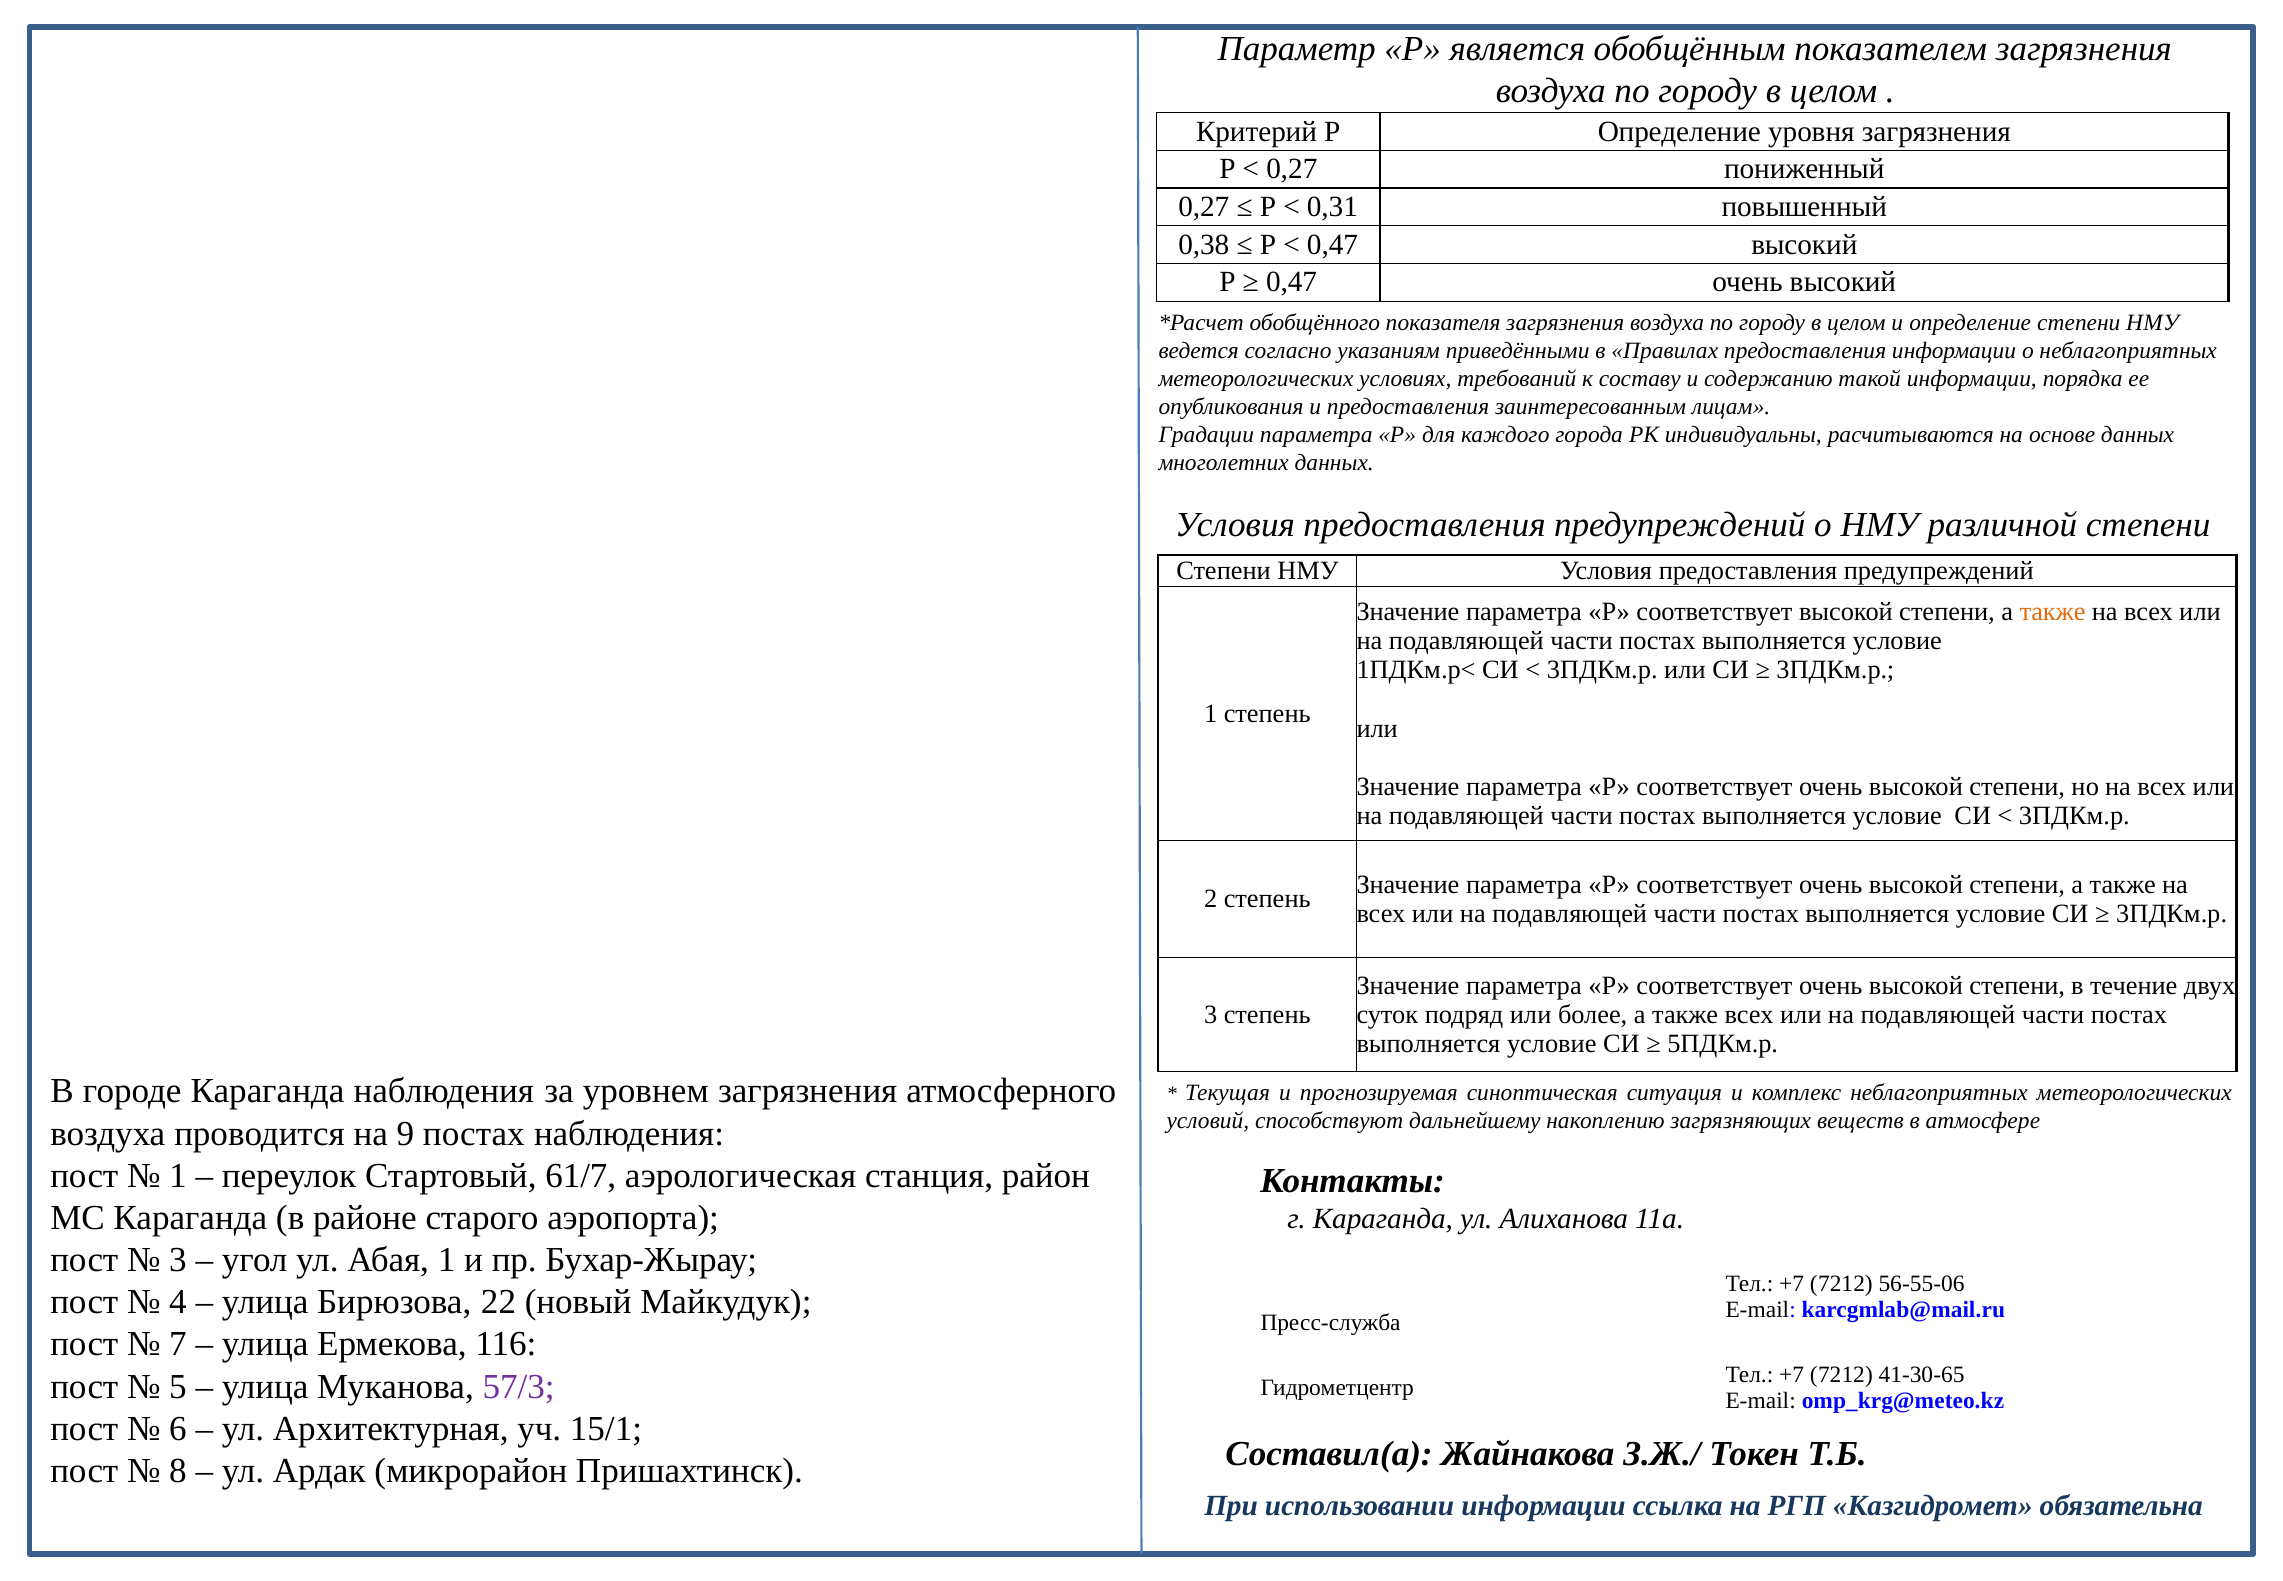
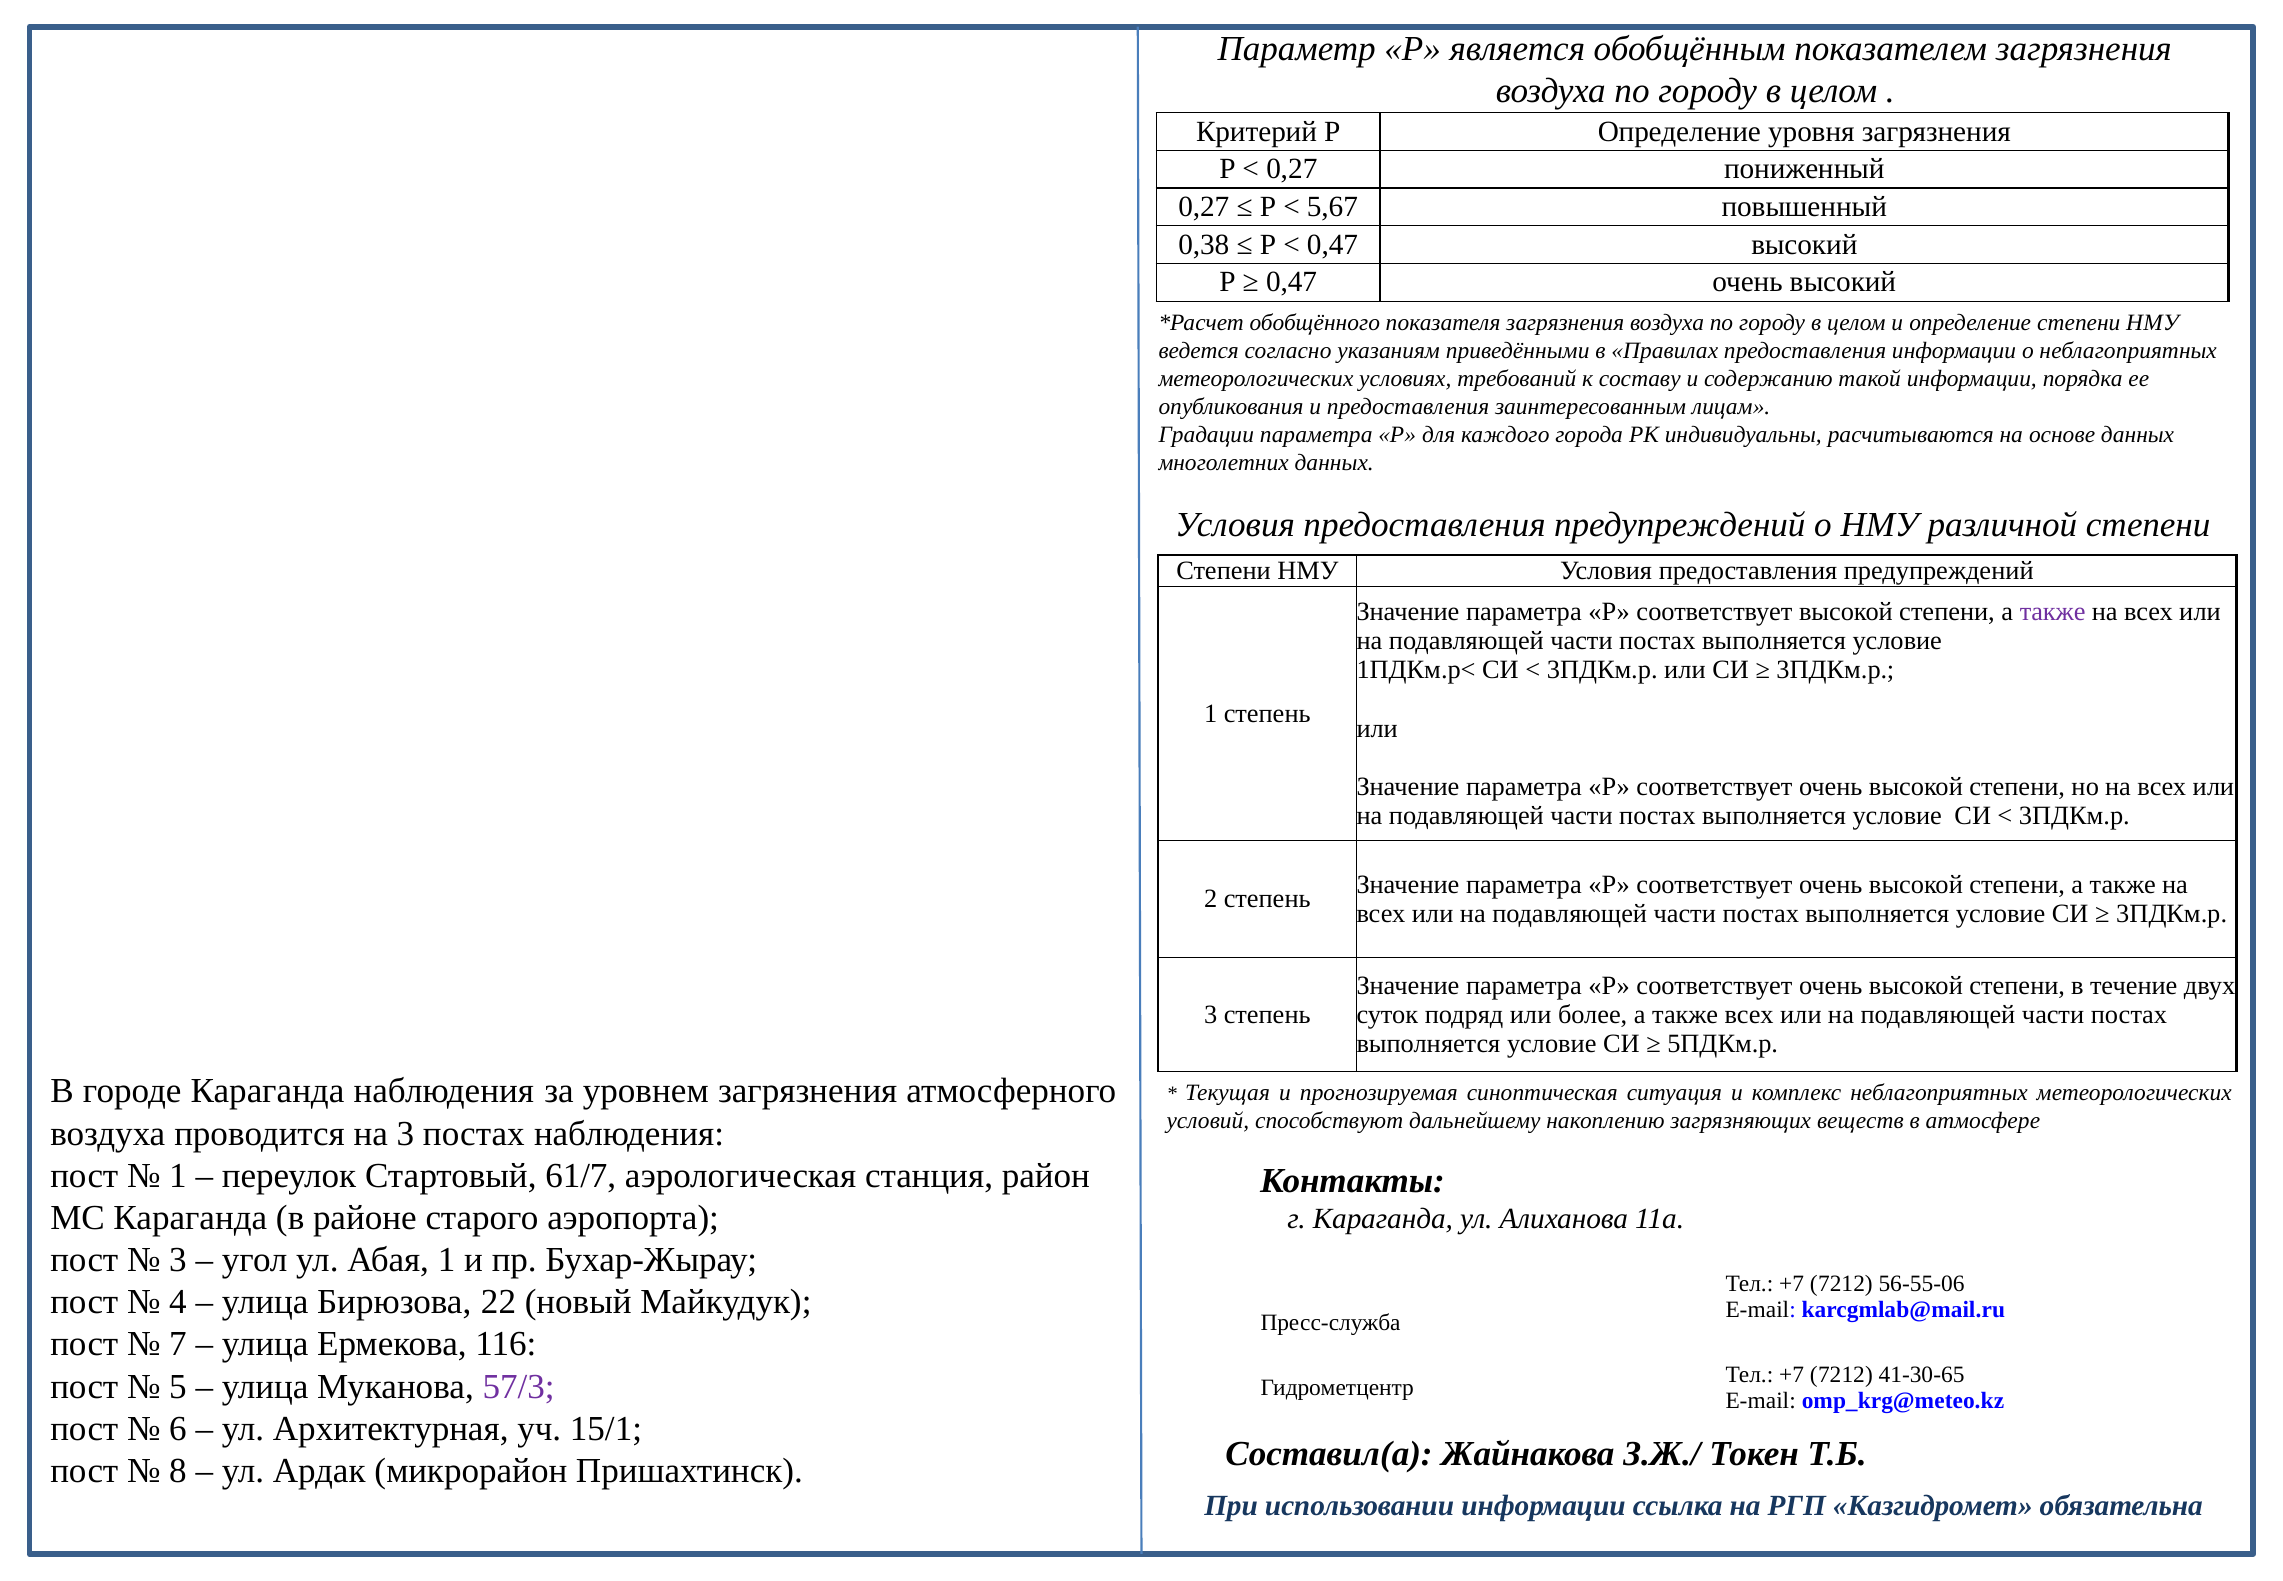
0,31: 0,31 -> 5,67
также at (2053, 611) colour: orange -> purple
на 9: 9 -> 3
